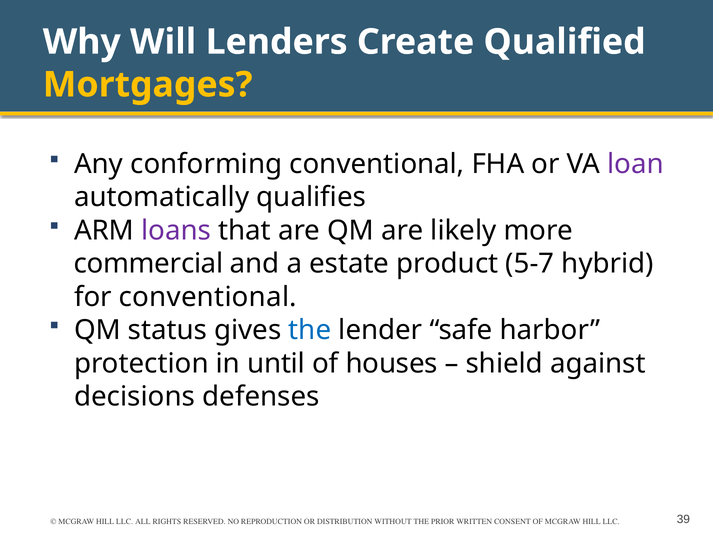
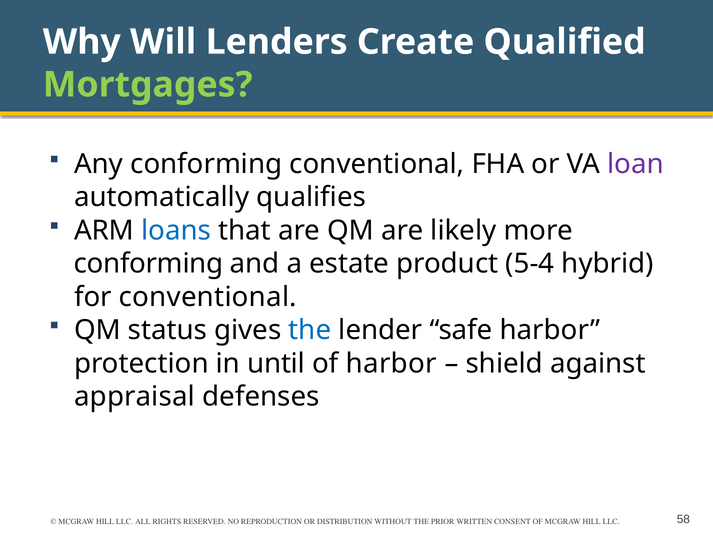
Mortgages colour: yellow -> light green
loans colour: purple -> blue
commercial at (149, 264): commercial -> conforming
5-7: 5-7 -> 5-4
of houses: houses -> harbor
decisions: decisions -> appraisal
39: 39 -> 58
